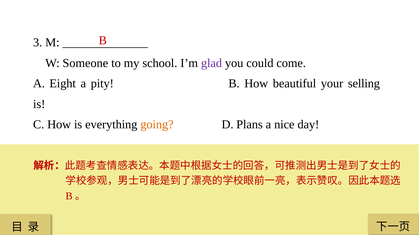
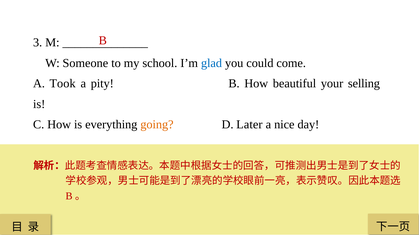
glad colour: purple -> blue
Eight: Eight -> Took
Plans: Plans -> Later
